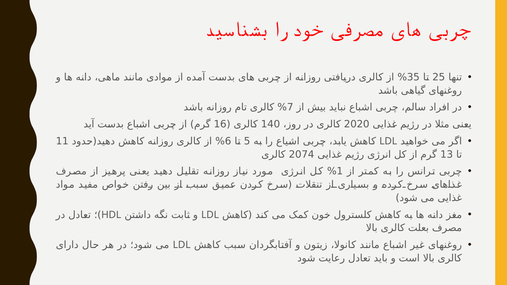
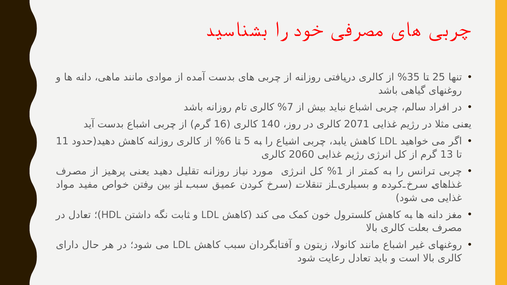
2020: 2020 -> 2071
2074: 2074 -> 2060
